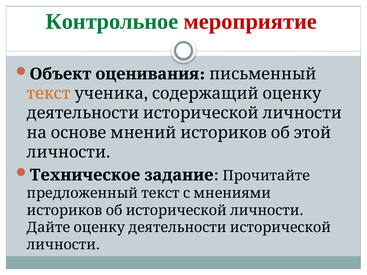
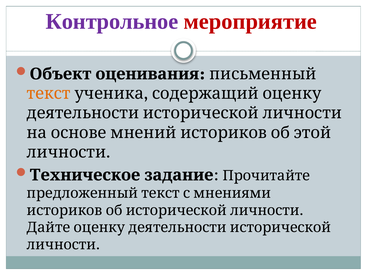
Контрольное colour: green -> purple
